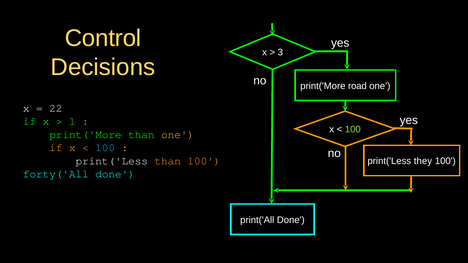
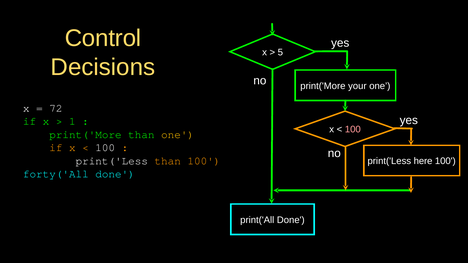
3: 3 -> 5
road: road -> your
22: 22 -> 72
100 at (353, 130) colour: light green -> pink
100 at (105, 148) colour: light blue -> white
they: they -> here
